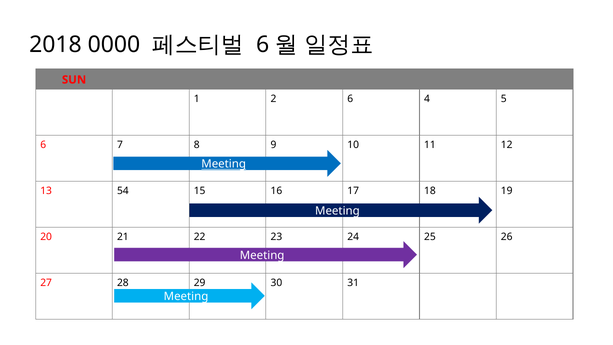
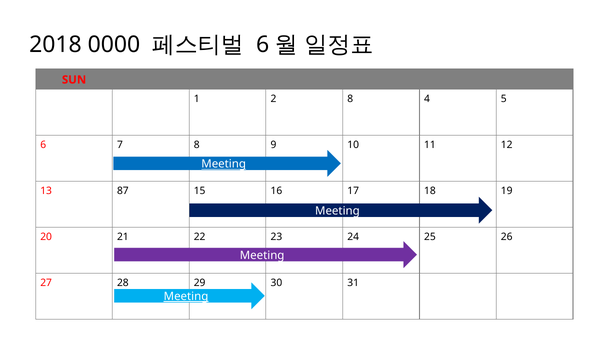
2 6: 6 -> 8
54: 54 -> 87
Meeting at (186, 296) underline: none -> present
